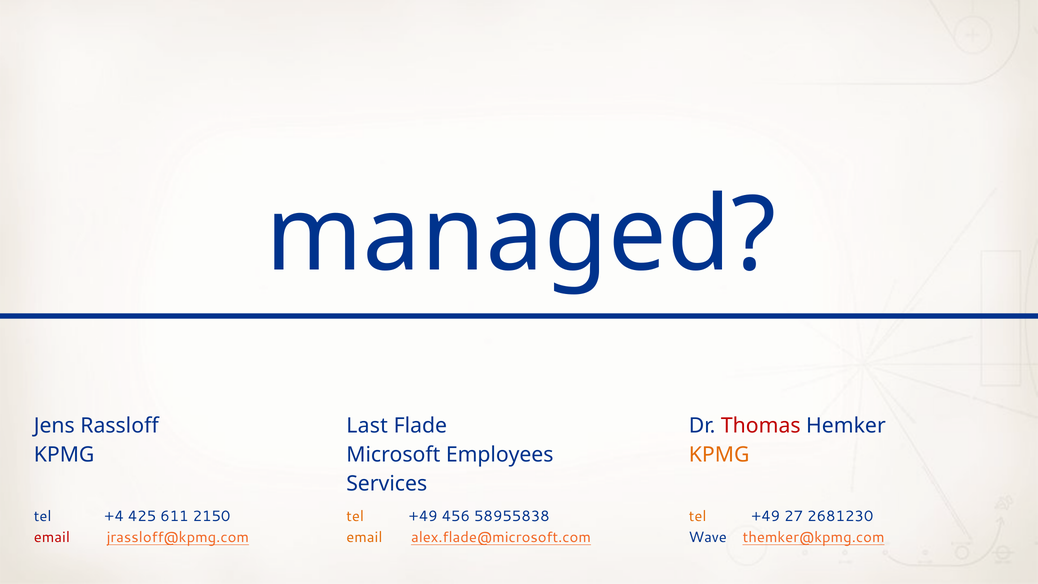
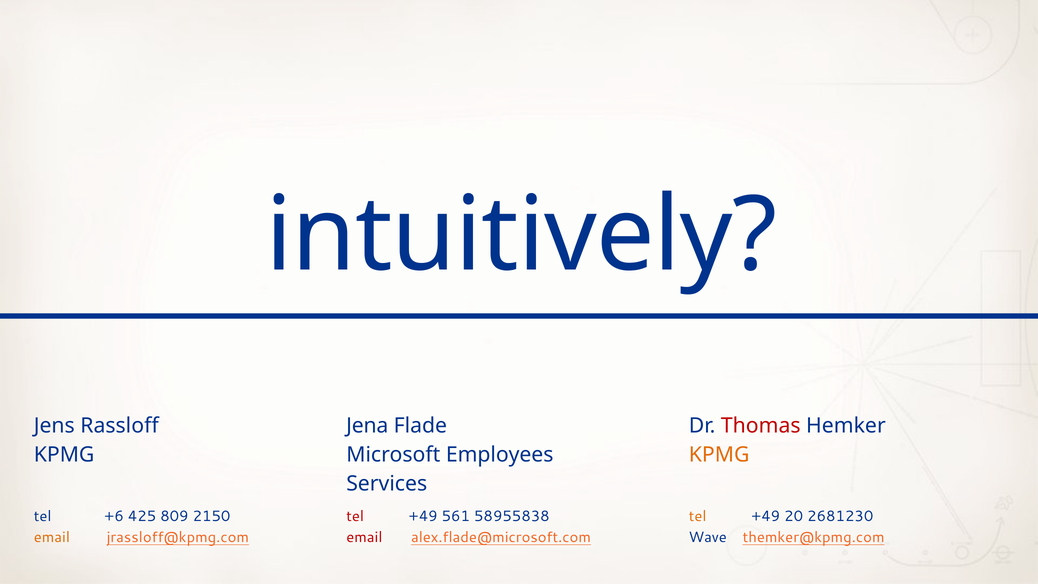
managed: managed -> intuitively
Last: Last -> Jena
+4: +4 -> +6
611: 611 -> 809
tel at (355, 516) colour: orange -> red
456: 456 -> 561
27: 27 -> 20
email at (52, 537) colour: red -> orange
email at (364, 537) colour: orange -> red
